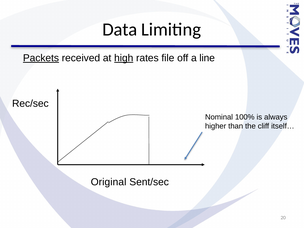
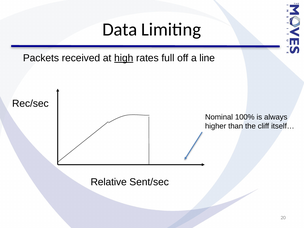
Packets underline: present -> none
file: file -> full
Original: Original -> Relative
